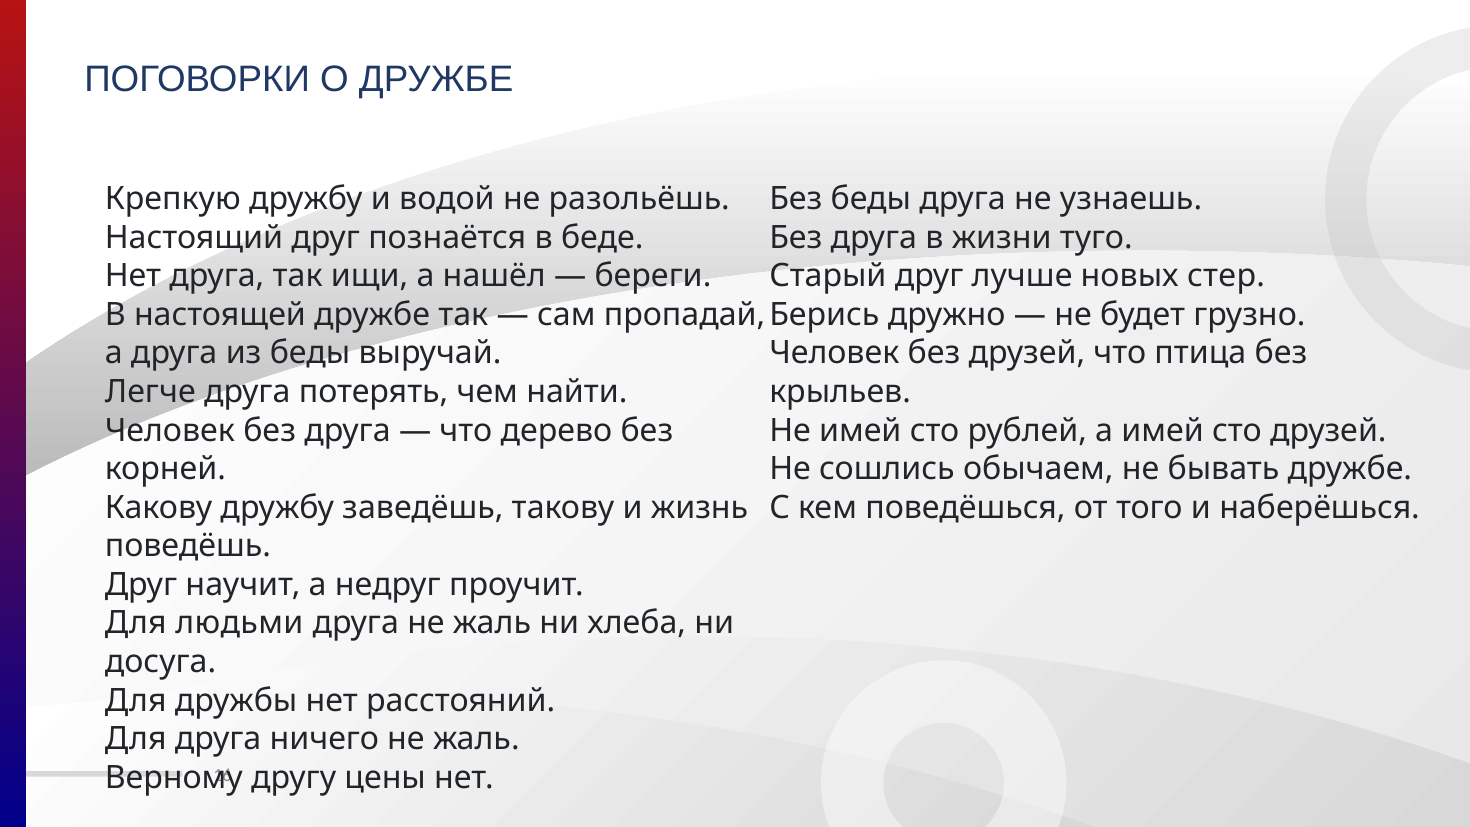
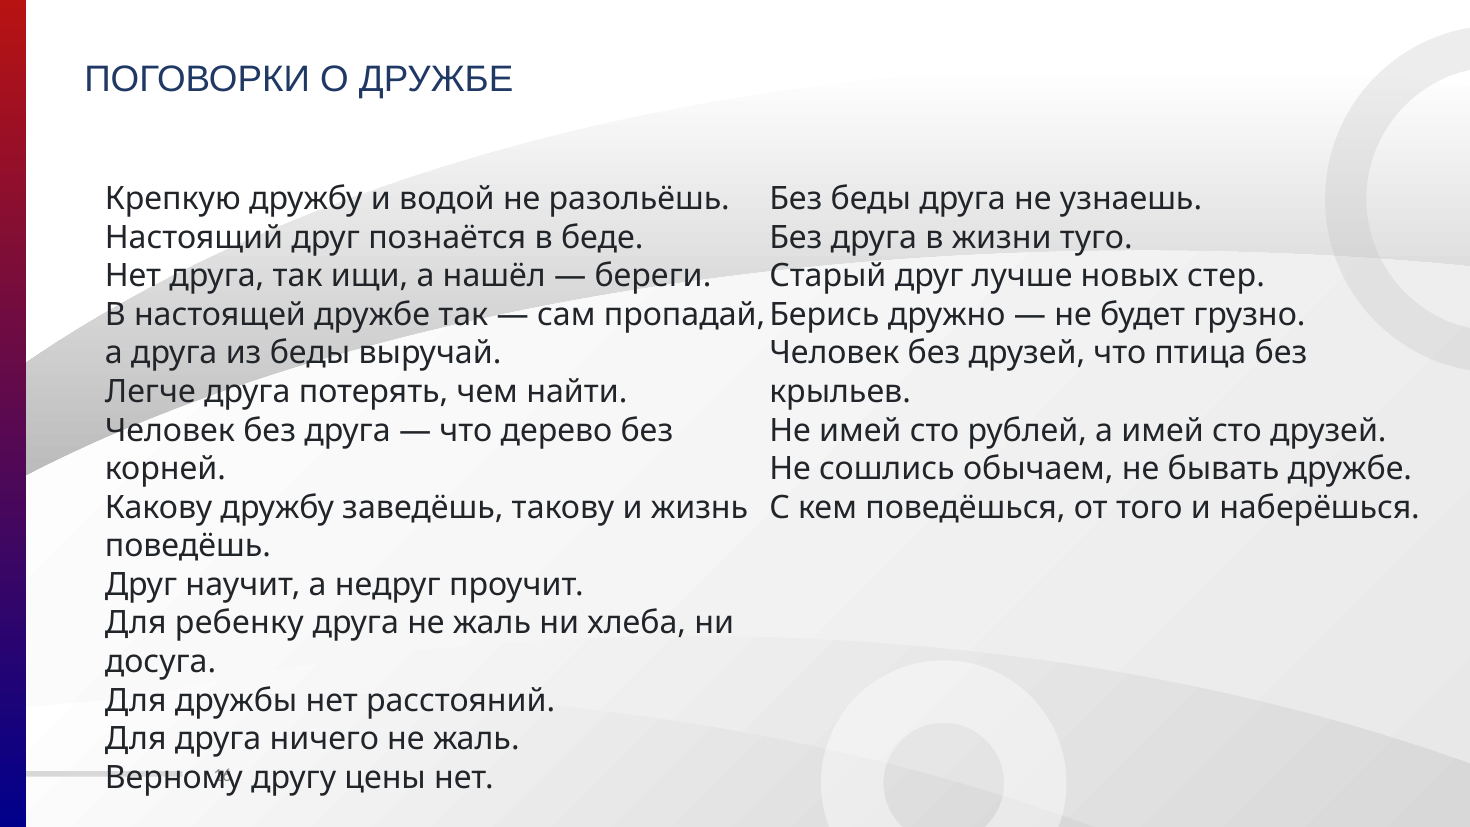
людьми: людьми -> ребенку
